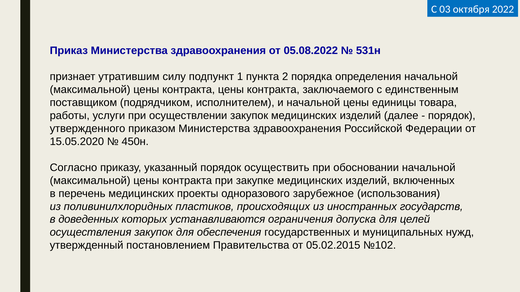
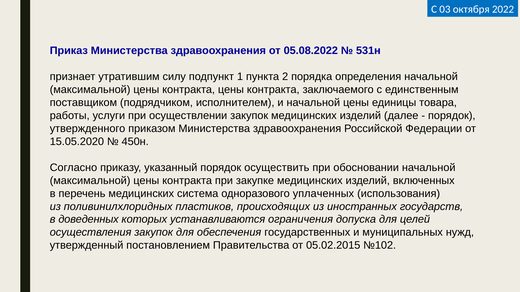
проекты: проекты -> система
зарубежное: зарубежное -> уплаченных
